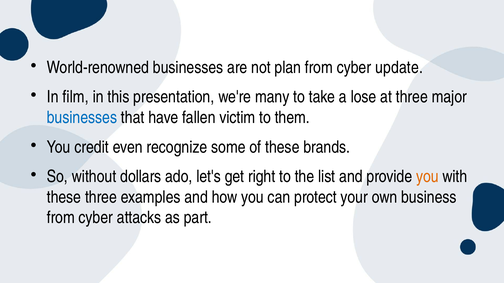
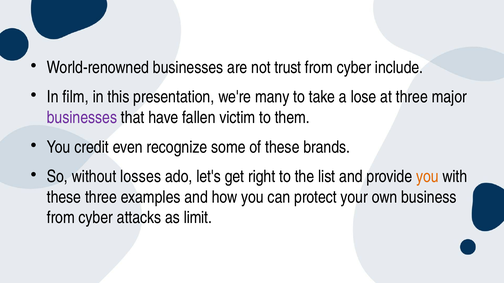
plan: plan -> trust
update: update -> include
businesses at (82, 118) colour: blue -> purple
dollars: dollars -> losses
part: part -> limit
